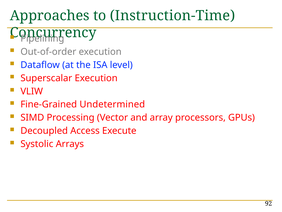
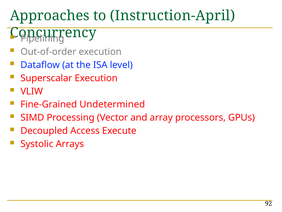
Instruction-Time: Instruction-Time -> Instruction-April
